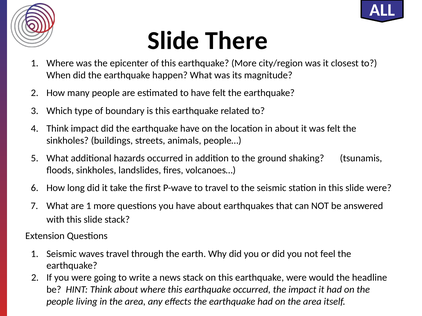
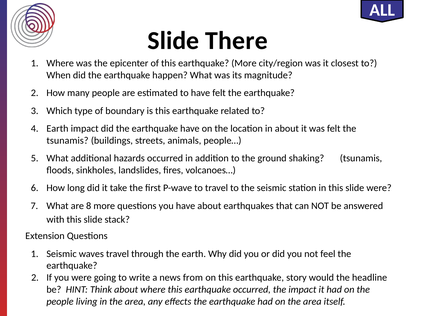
Think at (57, 129): Think -> Earth
sinkholes at (68, 141): sinkholes -> tsunamis
are 1: 1 -> 8
news stack: stack -> from
earthquake were: were -> story
